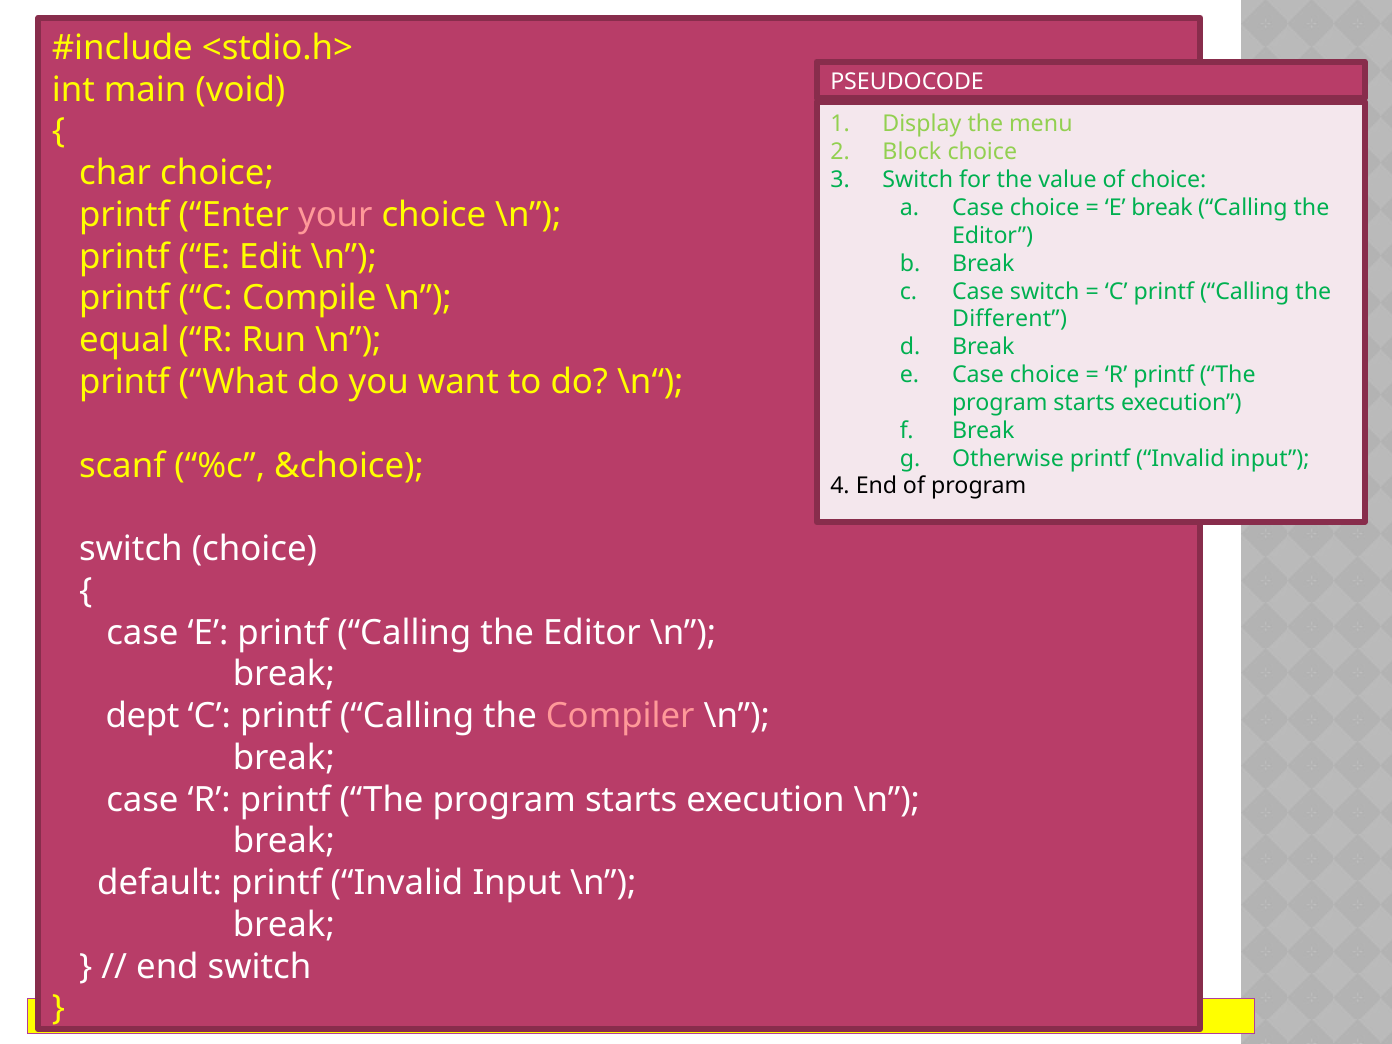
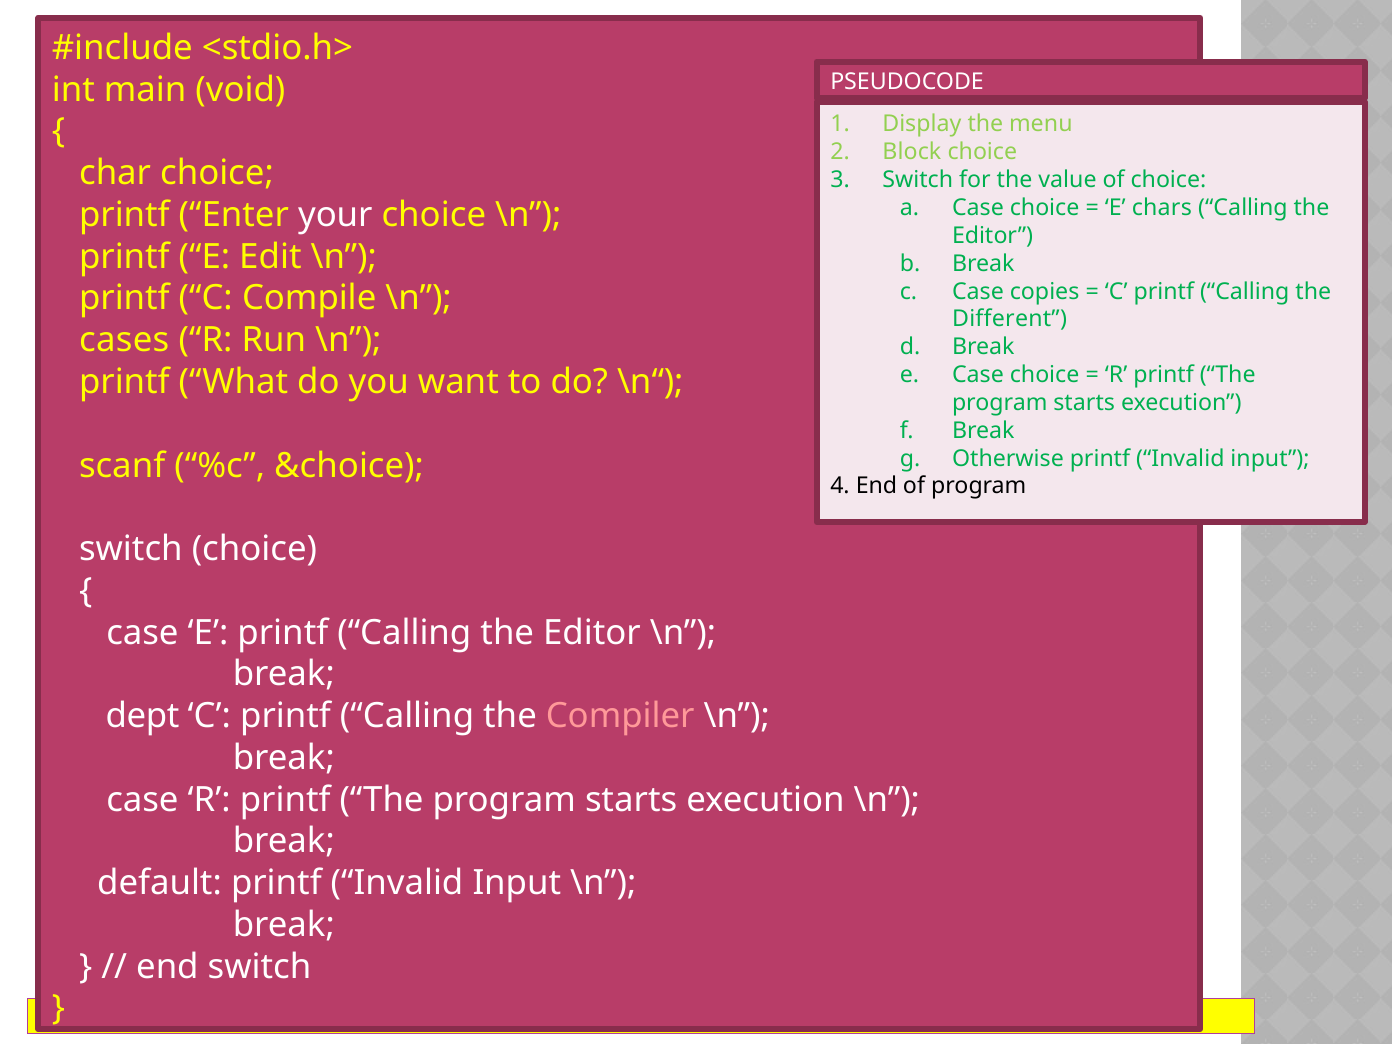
E break: break -> chars
your colour: pink -> white
Case switch: switch -> copies
equal: equal -> cases
